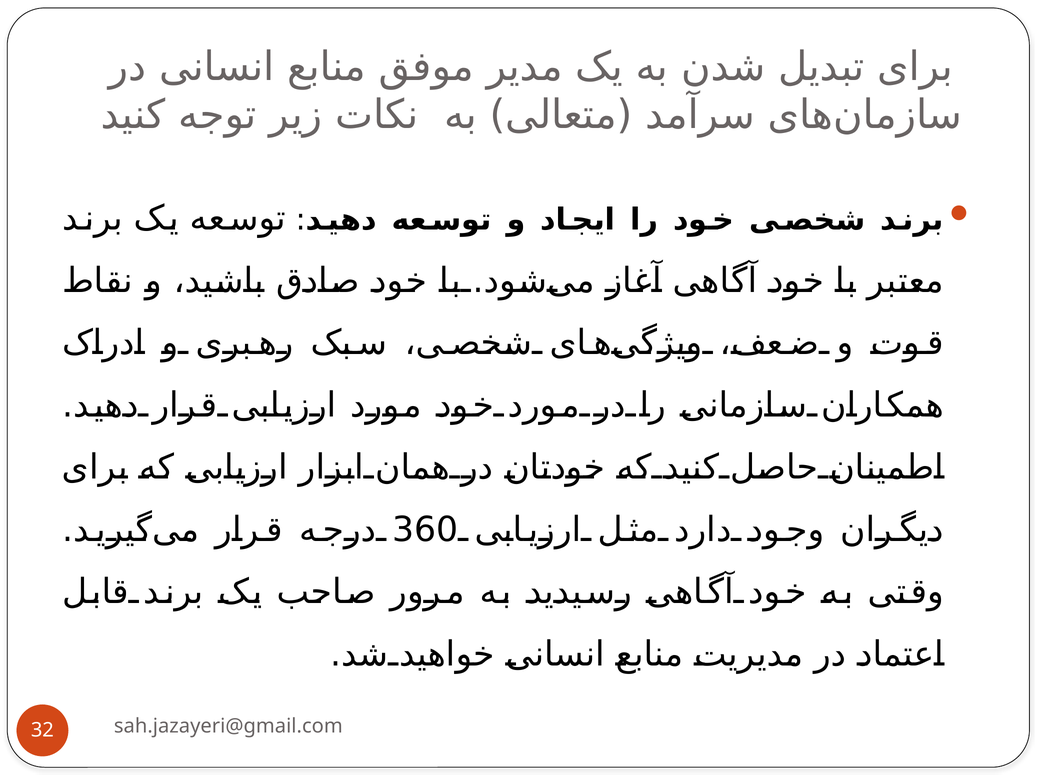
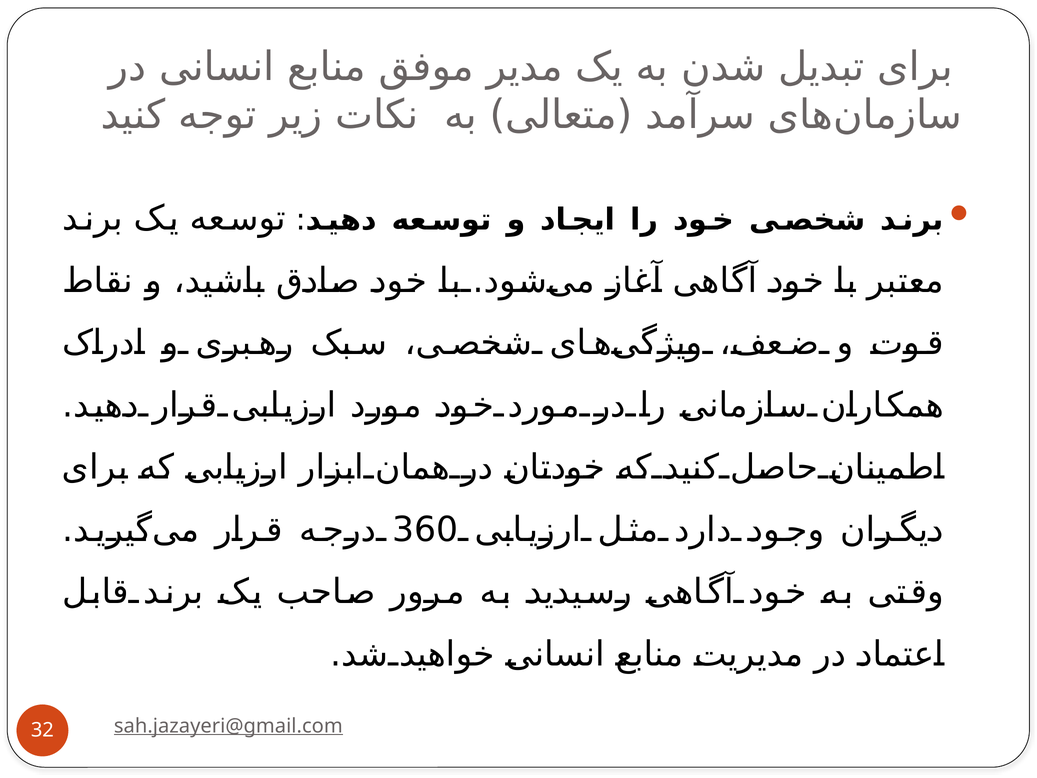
sah.jazayeri@gmail.com underline: none -> present
